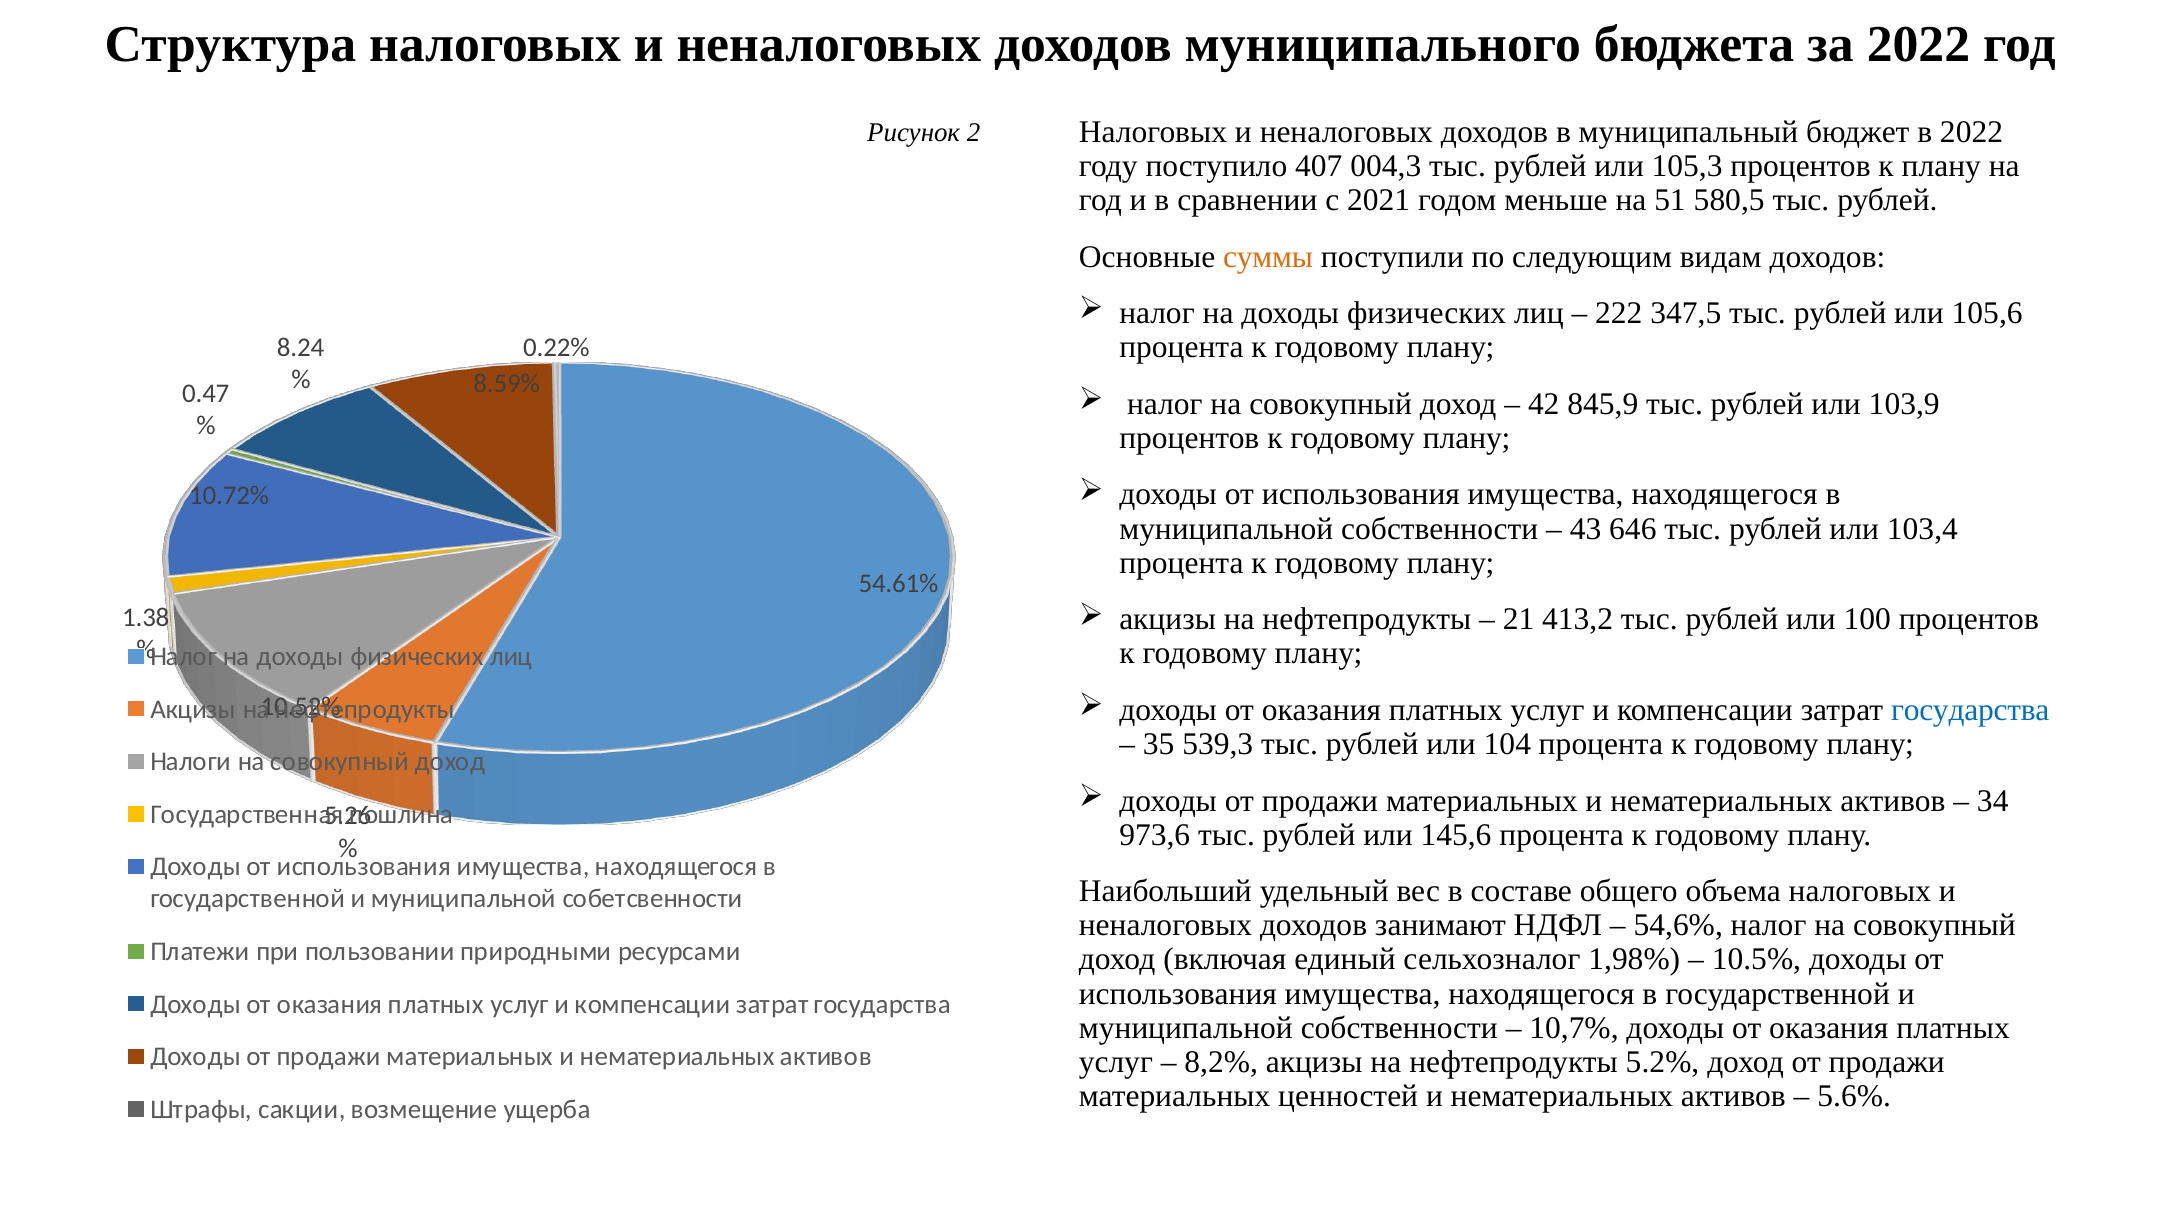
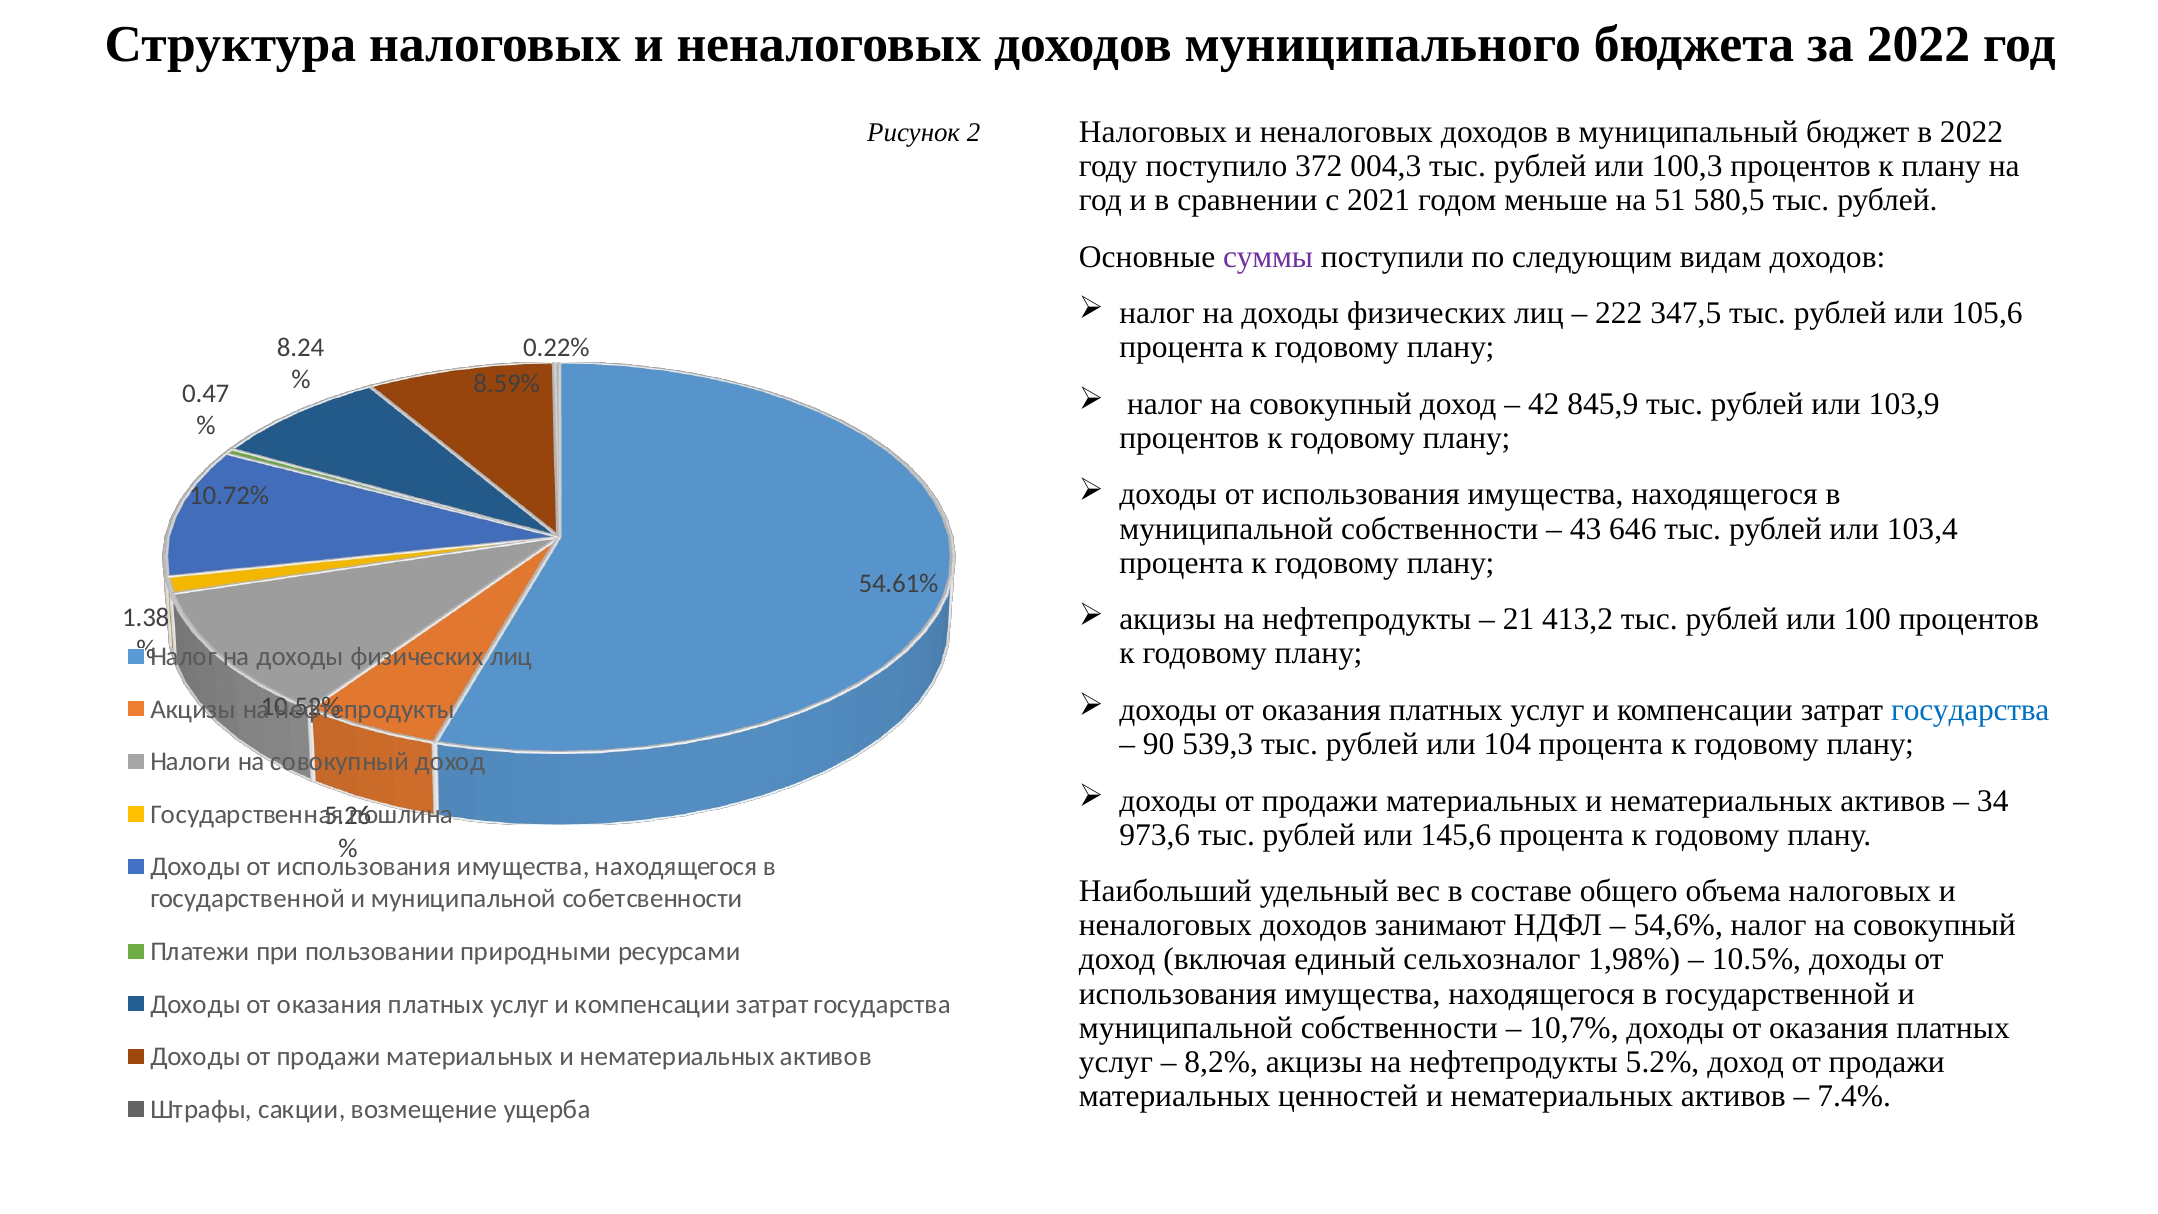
407: 407 -> 372
105,3: 105,3 -> 100,3
суммы colour: orange -> purple
35: 35 -> 90
5.6%: 5.6% -> 7.4%
